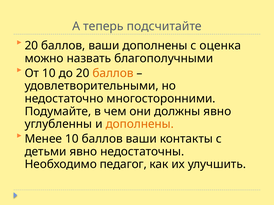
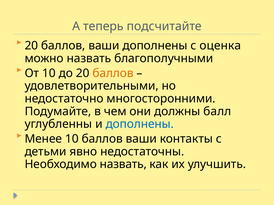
должны явно: явно -> балл
дополнены at (140, 124) colour: orange -> blue
Необходимо педагог: педагог -> назвать
